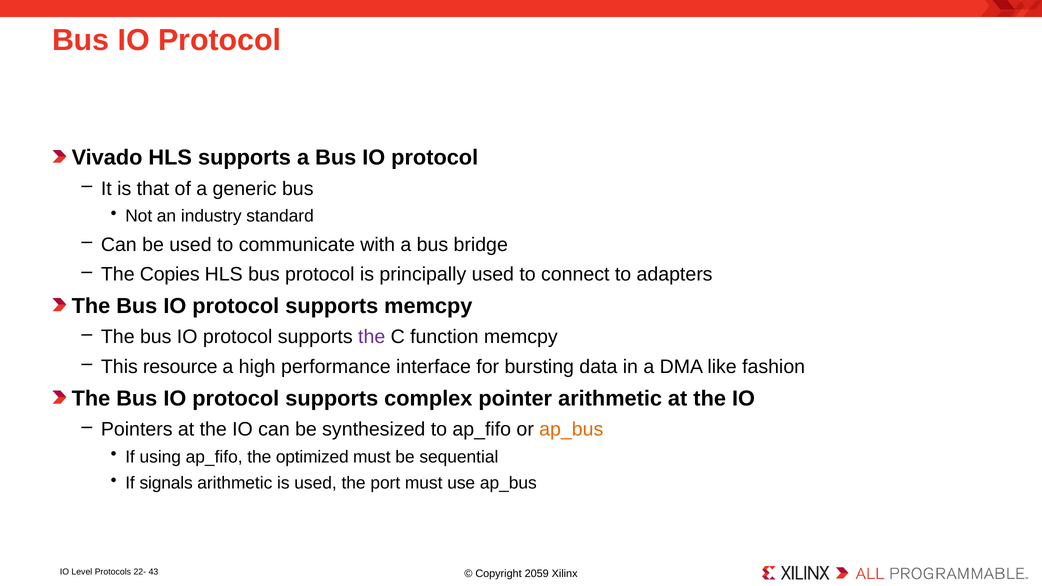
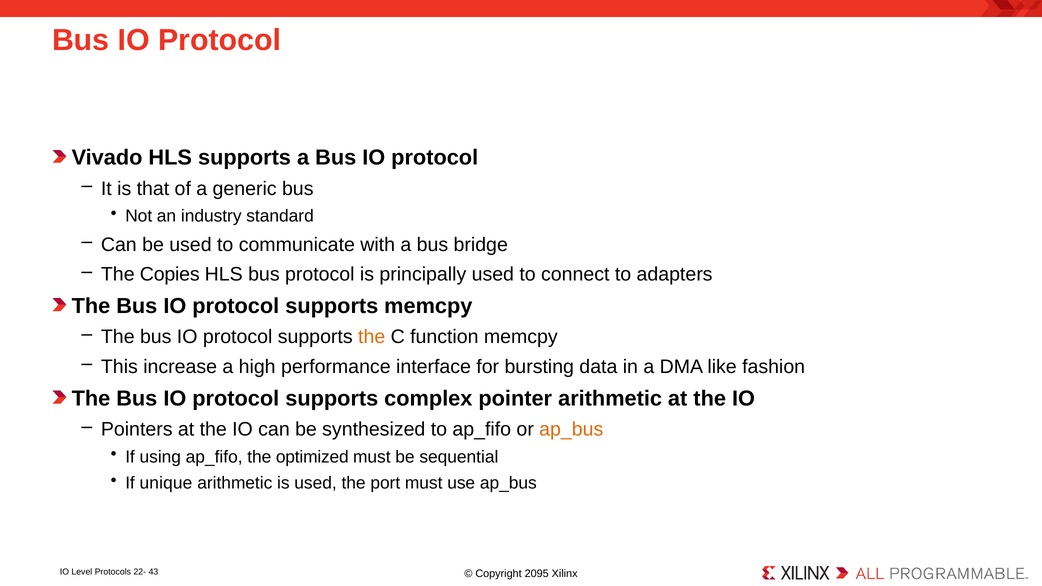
the at (372, 337) colour: purple -> orange
resource: resource -> increase
signals: signals -> unique
2059: 2059 -> 2095
